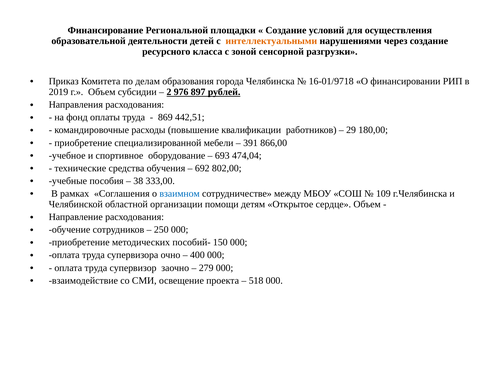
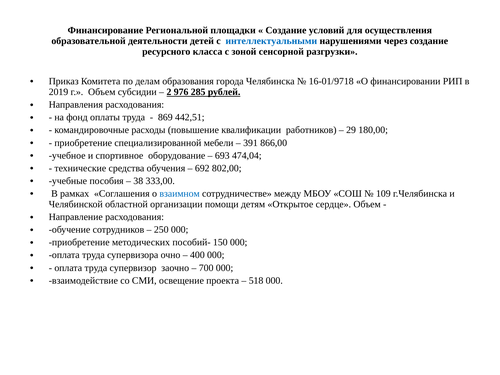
интеллектуальными colour: orange -> blue
897: 897 -> 285
279: 279 -> 700
